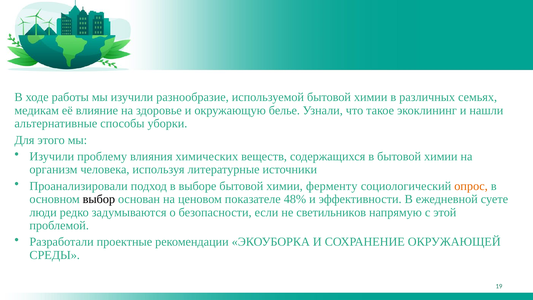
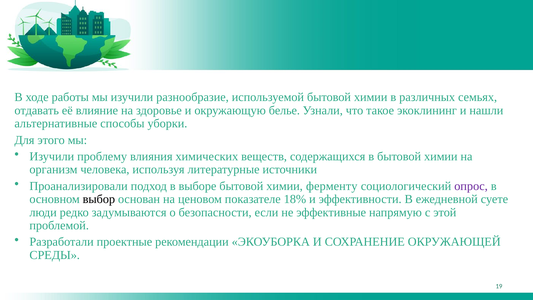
медикам: медикам -> отдавать
опрос colour: orange -> purple
48%: 48% -> 18%
светильников: светильников -> эффективные
